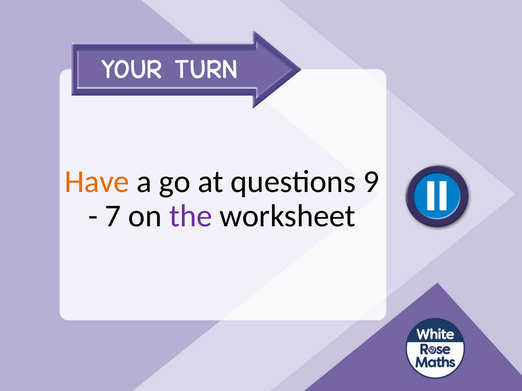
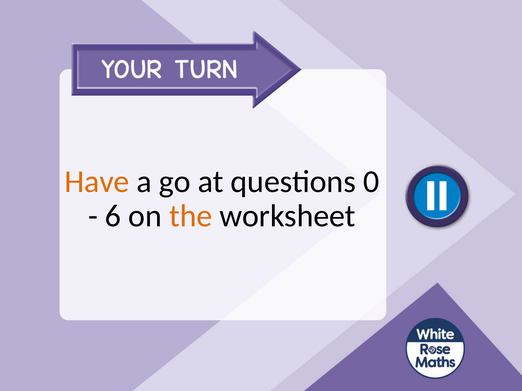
9: 9 -> 0
7: 7 -> 6
the colour: purple -> orange
